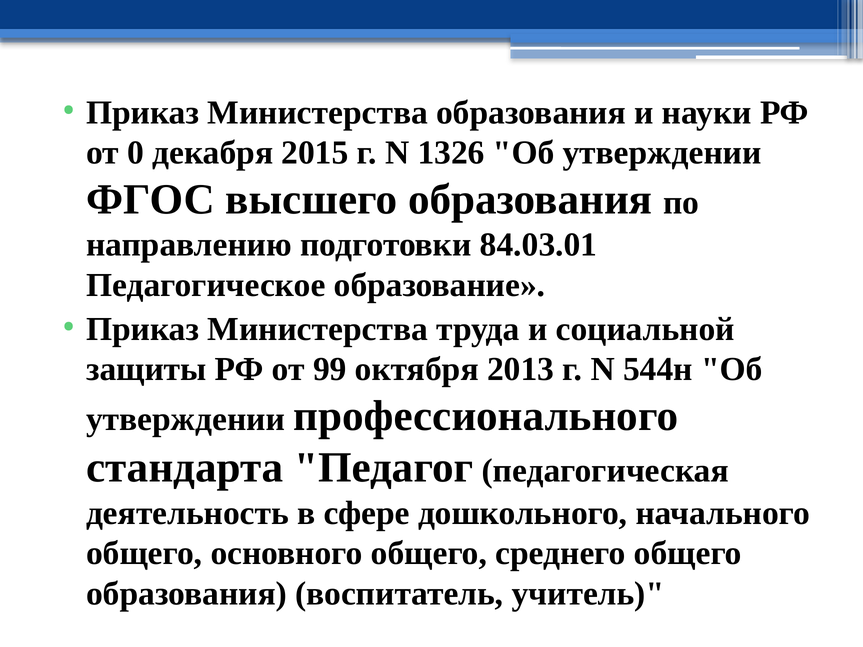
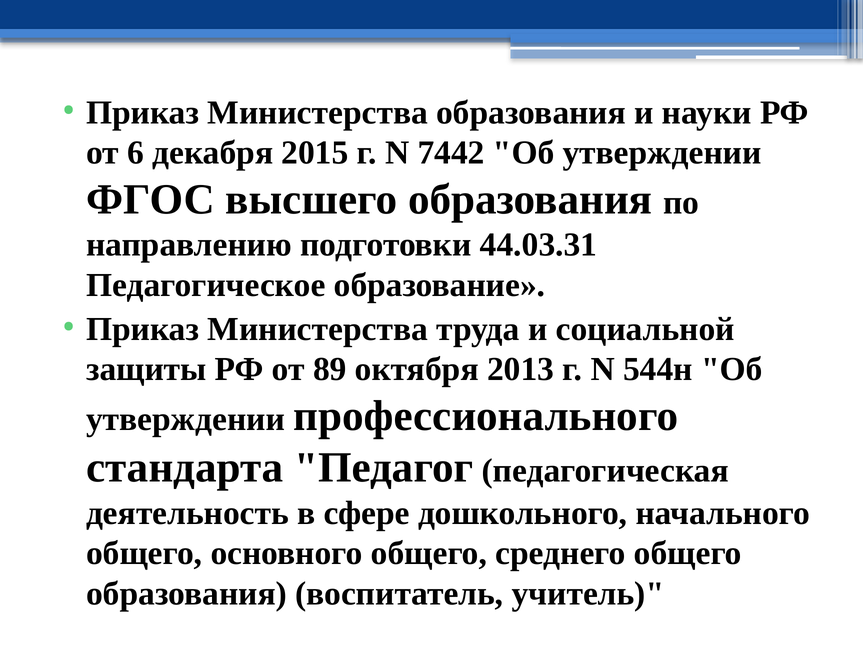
0: 0 -> 6
1326: 1326 -> 7442
84.03.01: 84.03.01 -> 44.03.31
99: 99 -> 89
